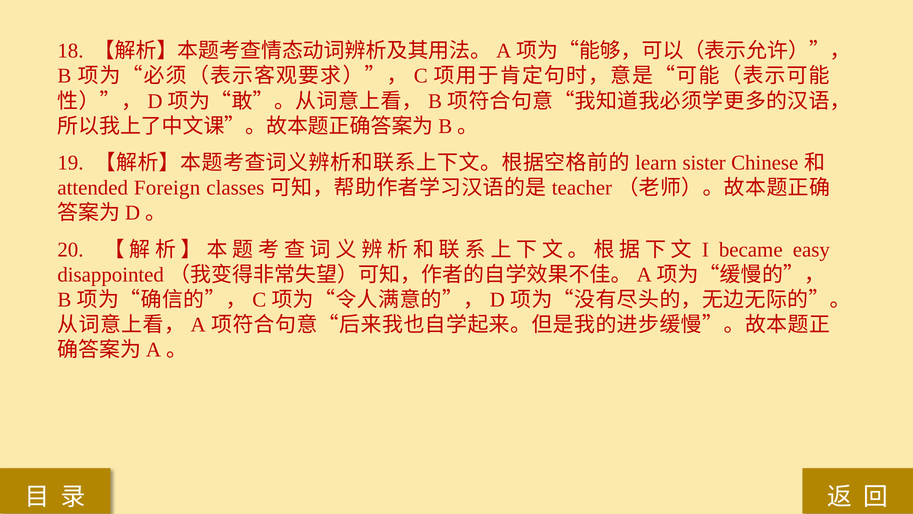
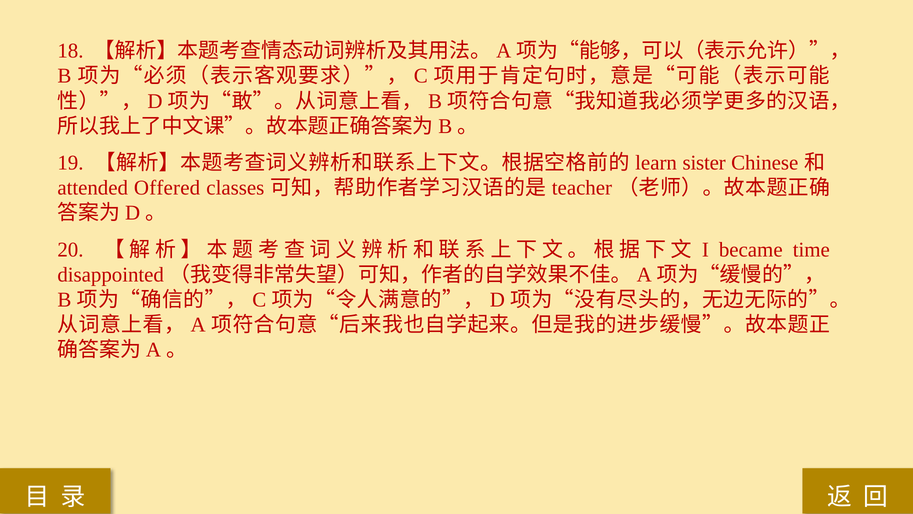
Foreign: Foreign -> Offered
easy: easy -> time
